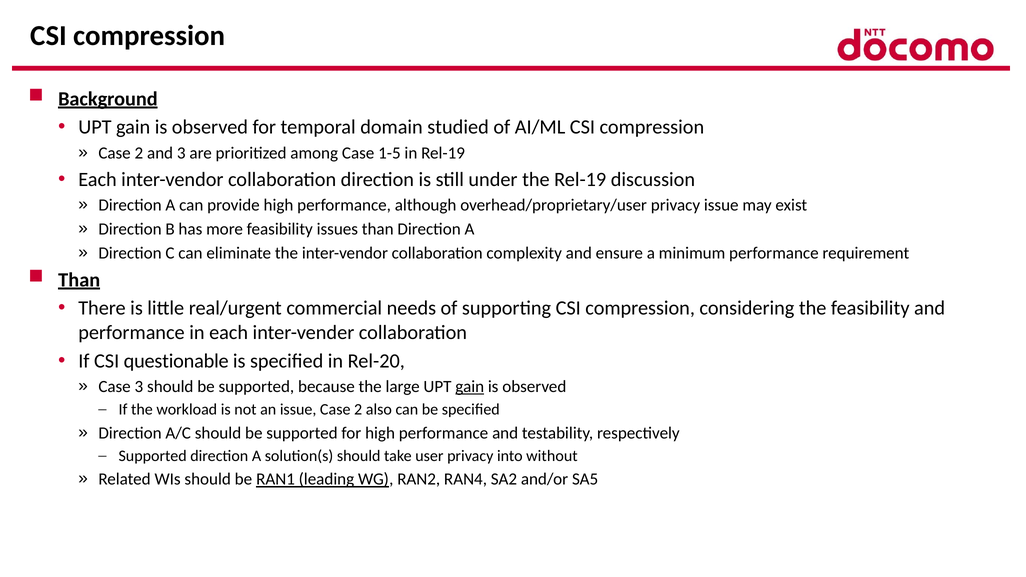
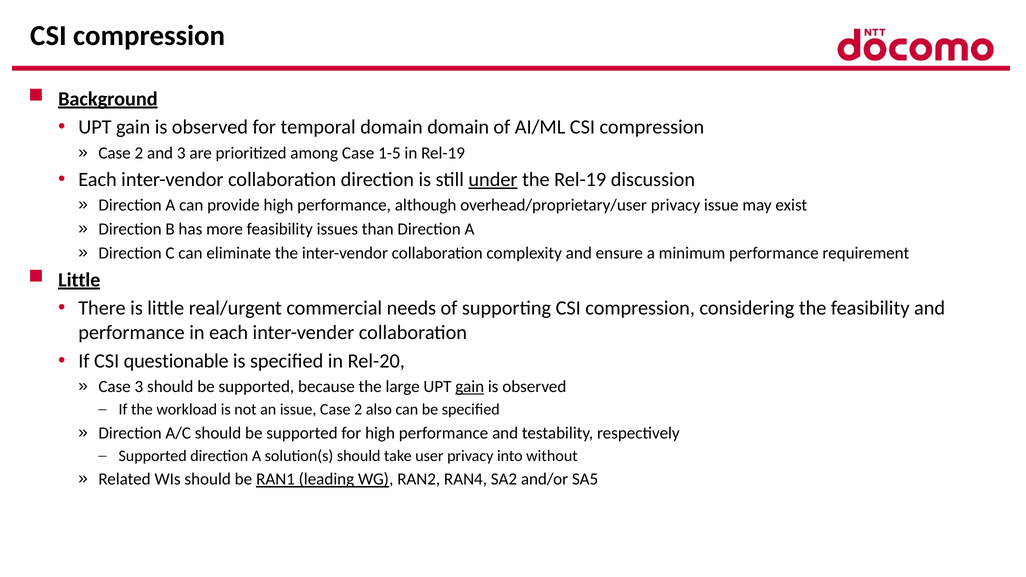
domain studied: studied -> domain
under underline: none -> present
Than at (79, 280): Than -> Little
